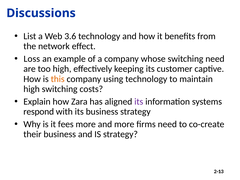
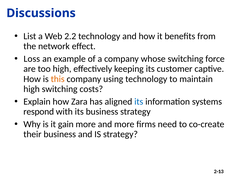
3.6: 3.6 -> 2.2
switching need: need -> force
its at (139, 102) colour: purple -> blue
fees: fees -> gain
